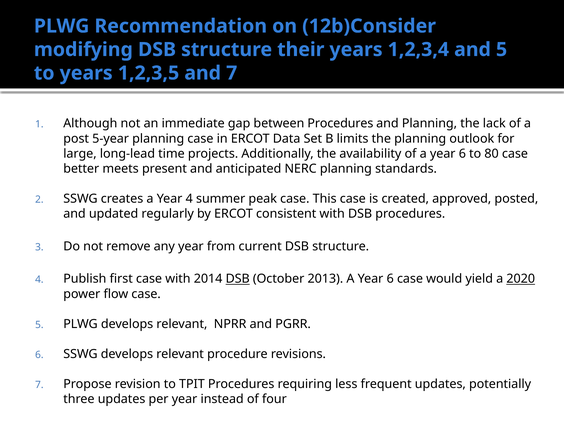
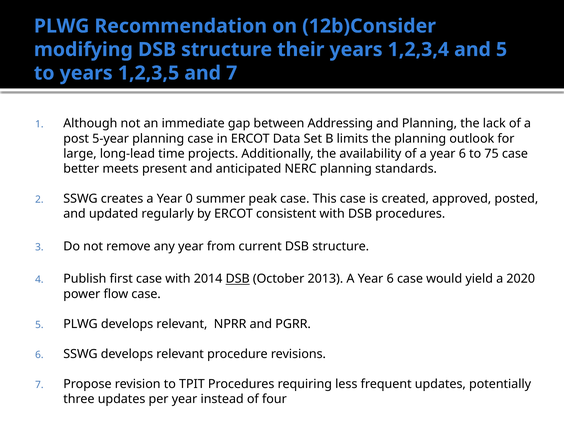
between Procedures: Procedures -> Addressing
80: 80 -> 75
Year 4: 4 -> 0
2020 underline: present -> none
